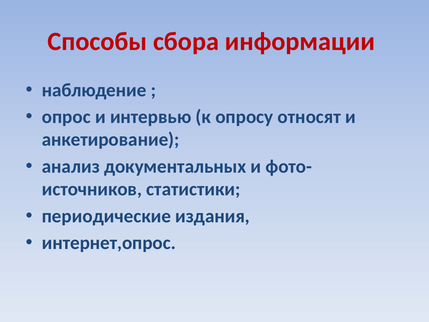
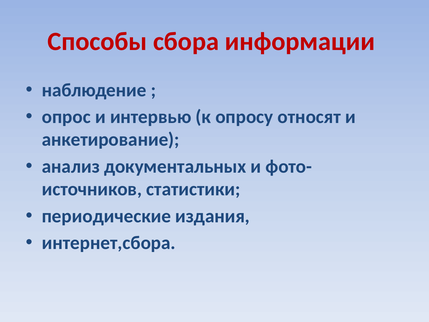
интернет,опрос: интернет,опрос -> интернет,сбора
